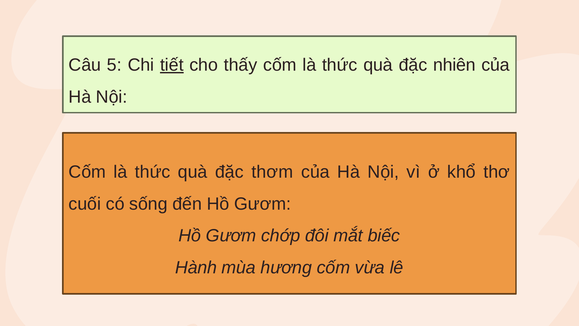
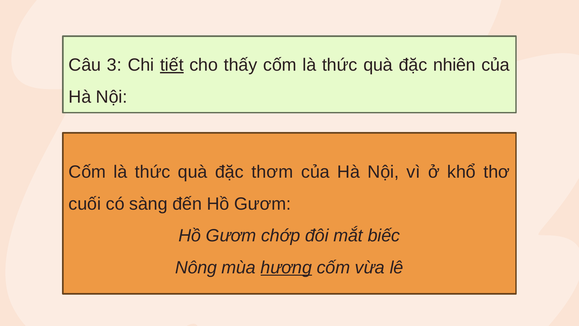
5: 5 -> 3
sống: sống -> sàng
Hành: Hành -> Nông
hương underline: none -> present
